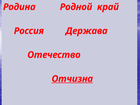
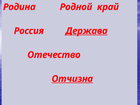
Держава underline: none -> present
